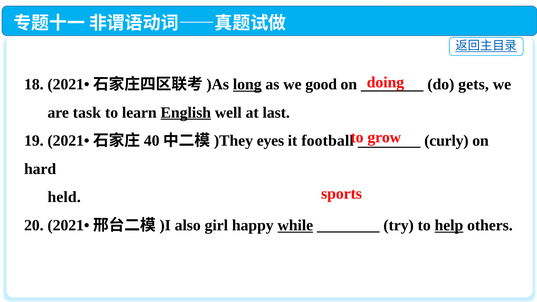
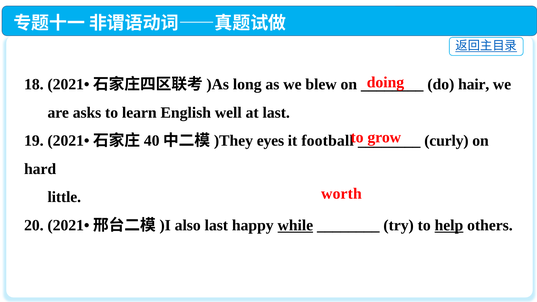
long underline: present -> none
good: good -> blew
gets: gets -> hair
task: task -> asks
English underline: present -> none
sports: sports -> worth
held: held -> little
also girl: girl -> last
